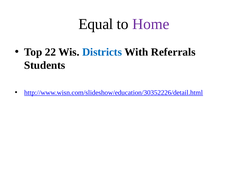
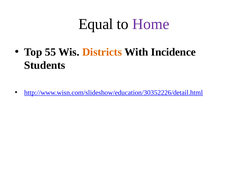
22: 22 -> 55
Districts colour: blue -> orange
Referrals: Referrals -> Incidence
